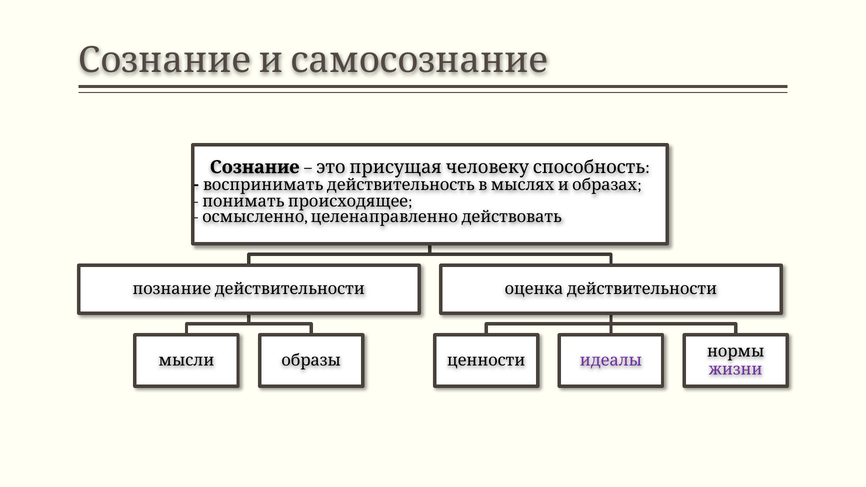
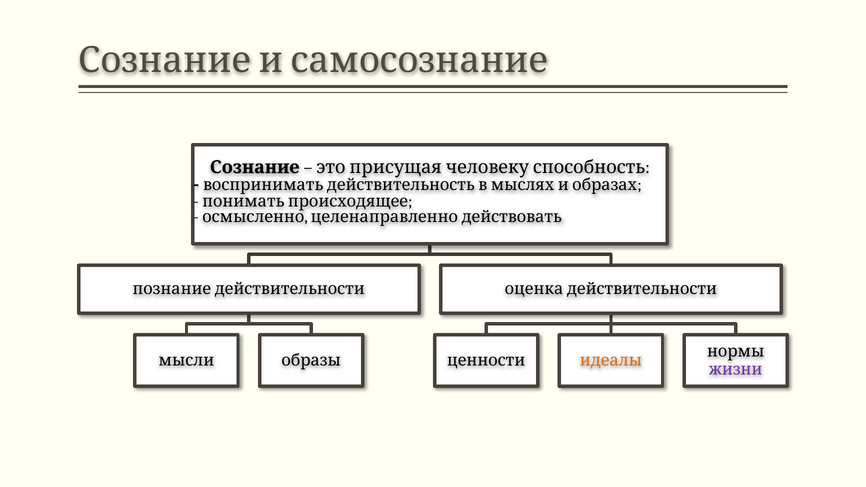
идеалы colour: purple -> orange
